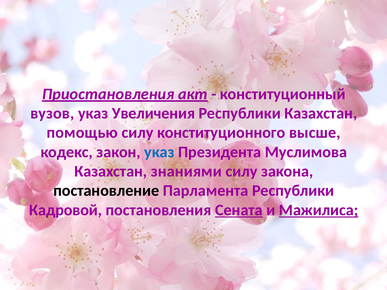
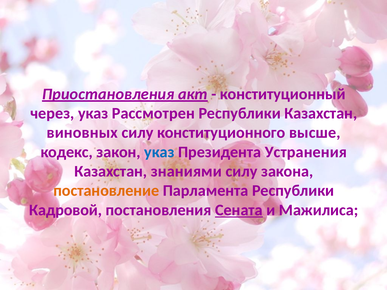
вузов: вузов -> через
Увеличения: Увеличения -> Рассмотрен
помощью: помощью -> виновных
Муслимова: Муслимова -> Устранения
постановление colour: black -> orange
Мажилиса underline: present -> none
